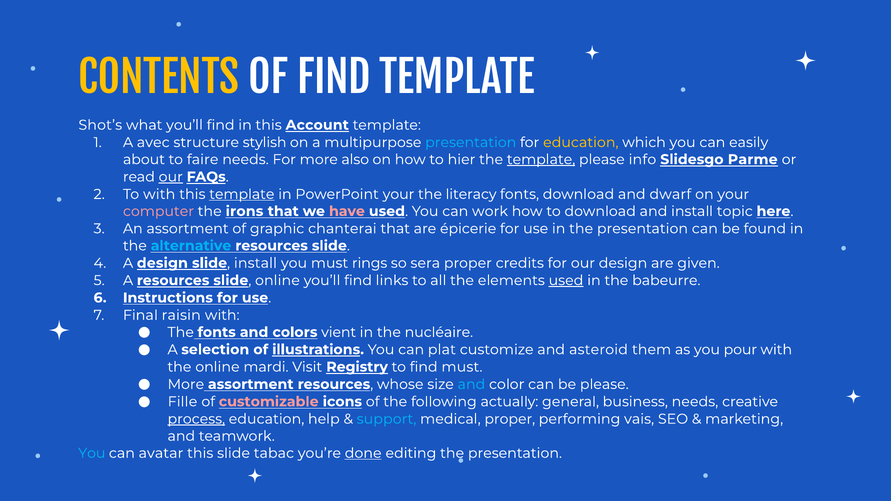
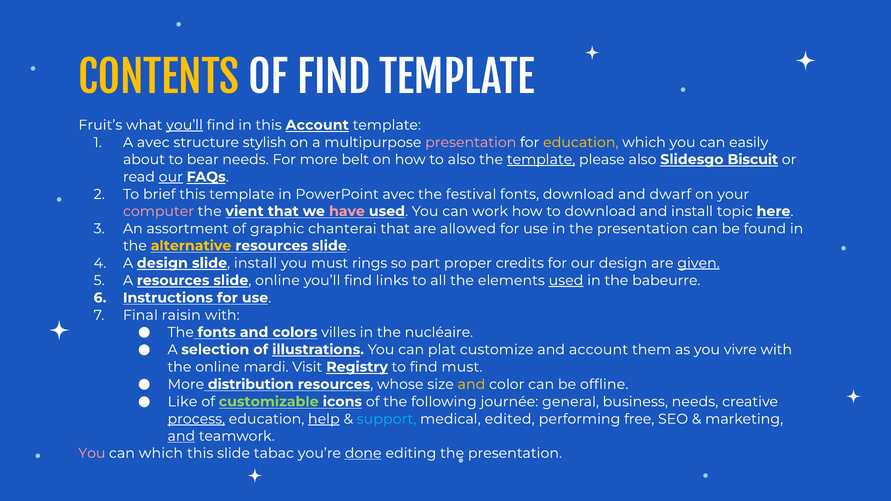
Shot’s: Shot’s -> Fruit’s
you’ll at (185, 125) underline: none -> present
presentation at (471, 142) colour: light blue -> pink
faire: faire -> bear
also: also -> belt
to hier: hier -> also
please info: info -> also
Parme: Parme -> Biscuit
To with: with -> brief
template at (242, 194) underline: present -> none
PowerPoint your: your -> avec
literacy: literacy -> festival
irons: irons -> vient
épicerie: épicerie -> allowed
alternative colour: light blue -> yellow
sera: sera -> part
given underline: none -> present
vient: vient -> villes
and asteroid: asteroid -> account
pour: pour -> vivre
More assortment: assortment -> distribution
and at (471, 384) colour: light blue -> yellow
be please: please -> offline
Fille: Fille -> Like
customizable colour: pink -> light green
actually: actually -> journée
help underline: none -> present
medical proper: proper -> edited
vais: vais -> free
and at (181, 436) underline: none -> present
You at (92, 453) colour: light blue -> pink
can avatar: avatar -> which
